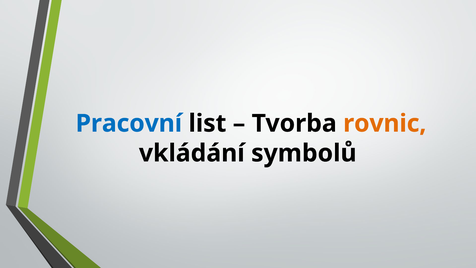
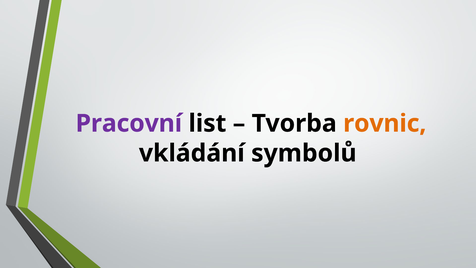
Pracovní colour: blue -> purple
